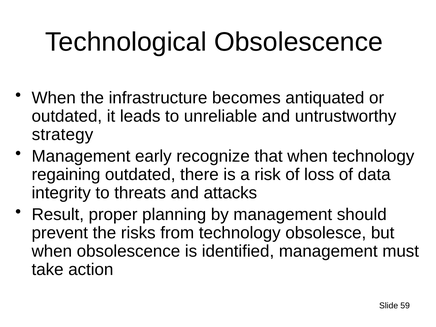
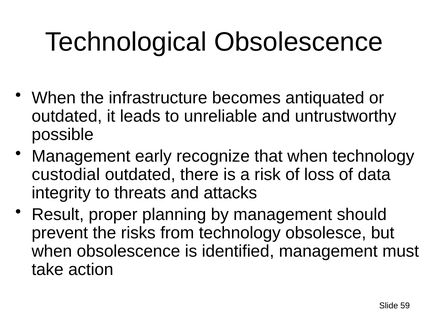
strategy: strategy -> possible
regaining: regaining -> custodial
